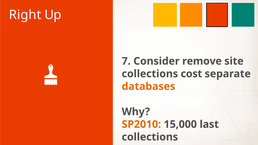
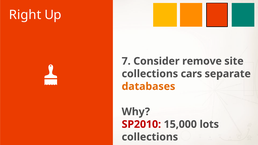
cost: cost -> cars
SP2010 colour: orange -> red
last: last -> lots
